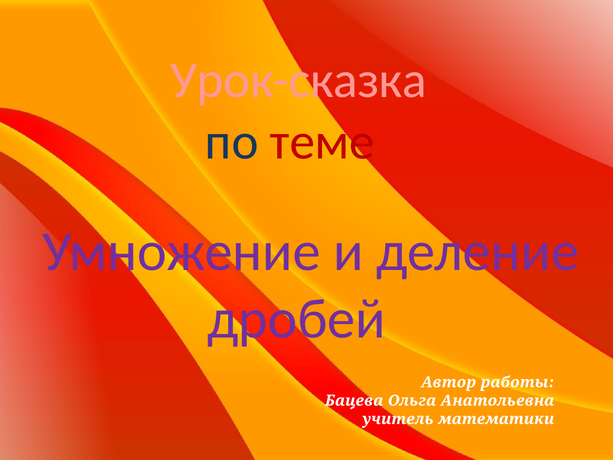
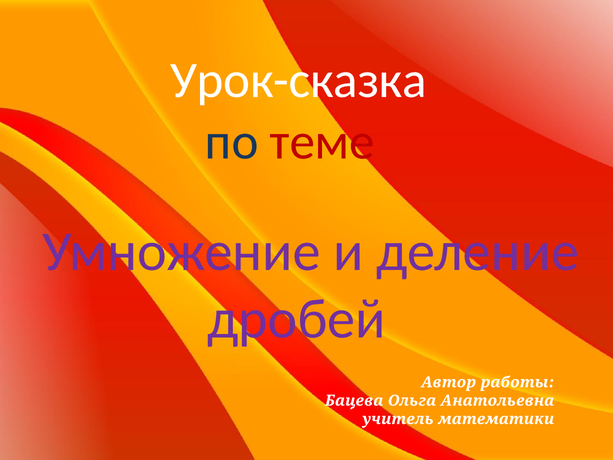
Урок-сказка colour: pink -> white
